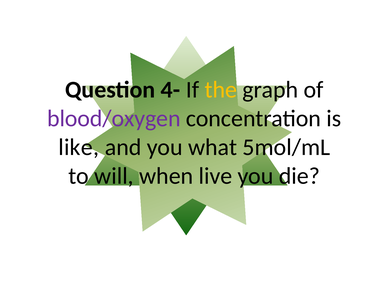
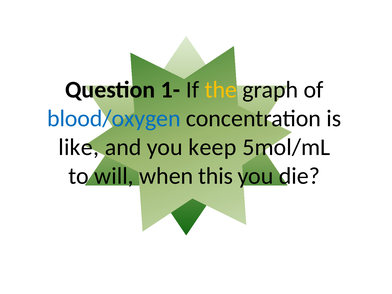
4-: 4- -> 1-
blood/oxygen colour: purple -> blue
what: what -> keep
live: live -> this
